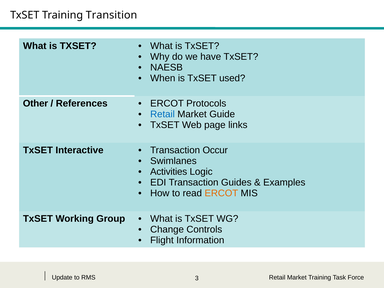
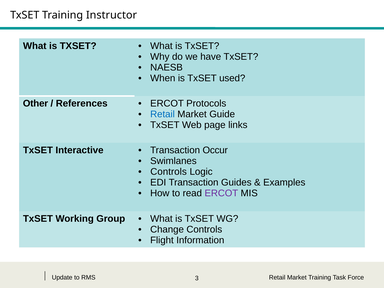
Transition: Transition -> Instructor
Activities at (169, 172): Activities -> Controls
ERCOT at (221, 193) colour: orange -> purple
